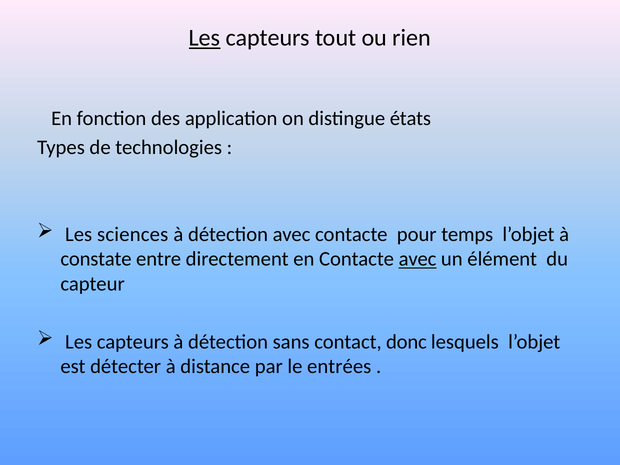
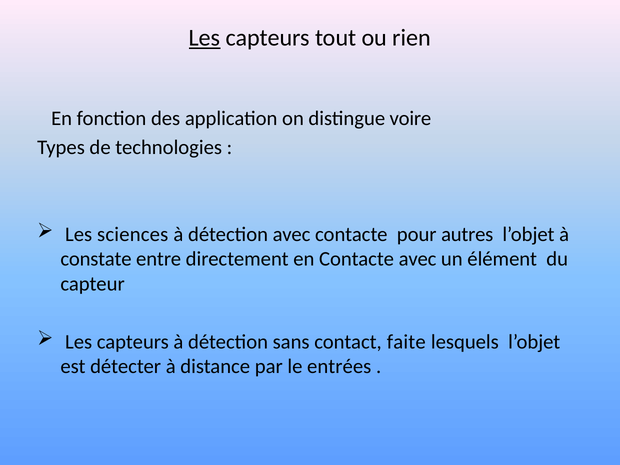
états: états -> voire
temps: temps -> autres
avec at (418, 259) underline: present -> none
donc: donc -> faite
